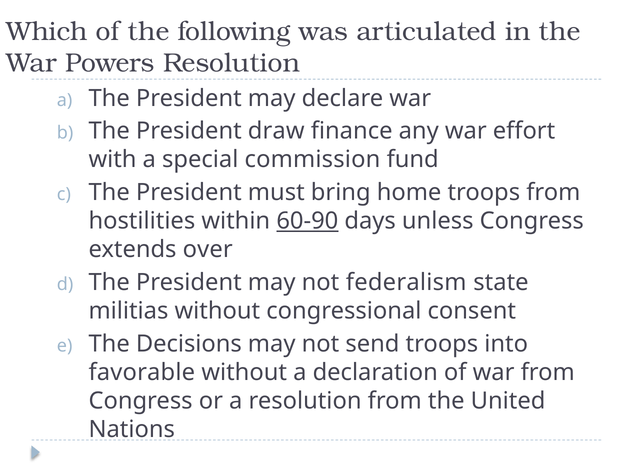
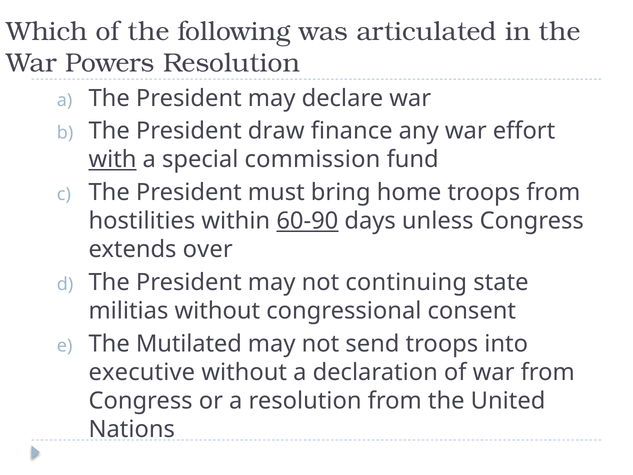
with underline: none -> present
federalism: federalism -> continuing
Decisions: Decisions -> Mutilated
favorable: favorable -> executive
